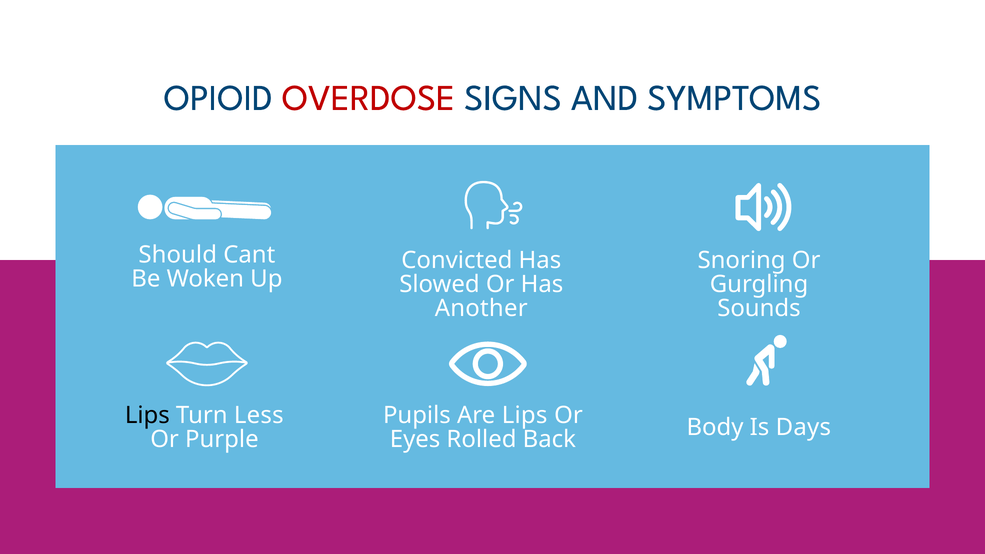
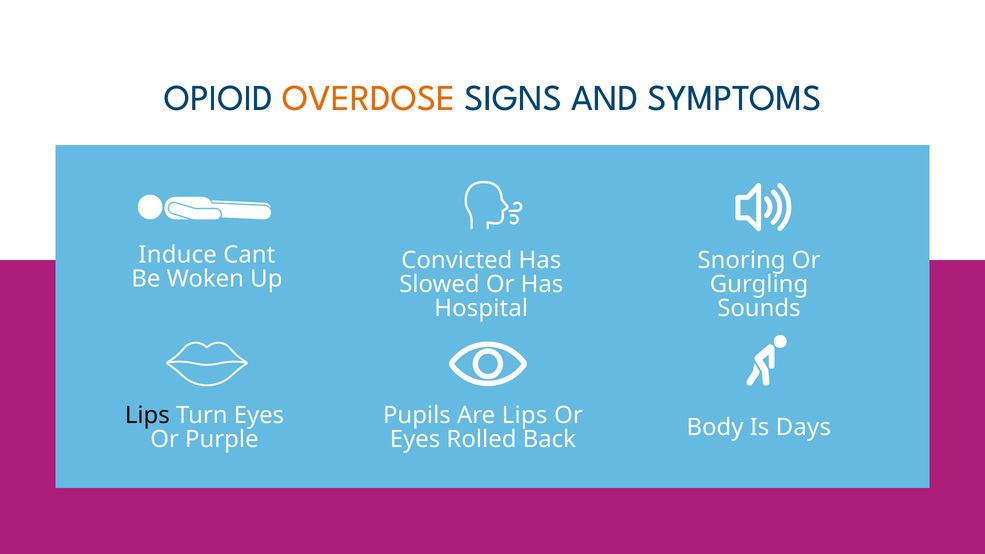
OVERDOSE colour: red -> orange
Should: Should -> Induce
Another: Another -> Hospital
Turn Less: Less -> Eyes
